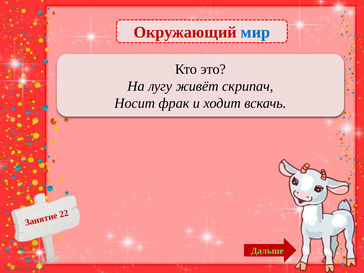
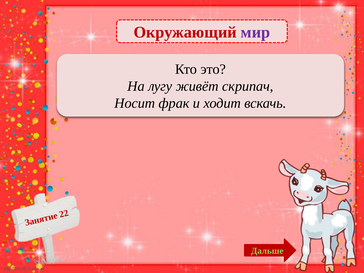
мир colour: blue -> purple
